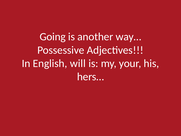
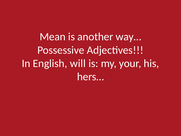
Going: Going -> Mean
